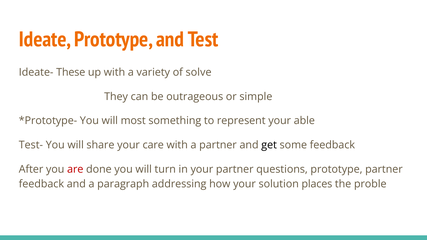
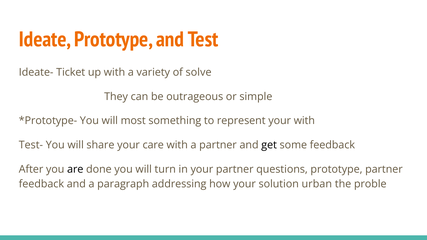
These: These -> Ticket
your able: able -> with
are colour: red -> black
places: places -> urban
